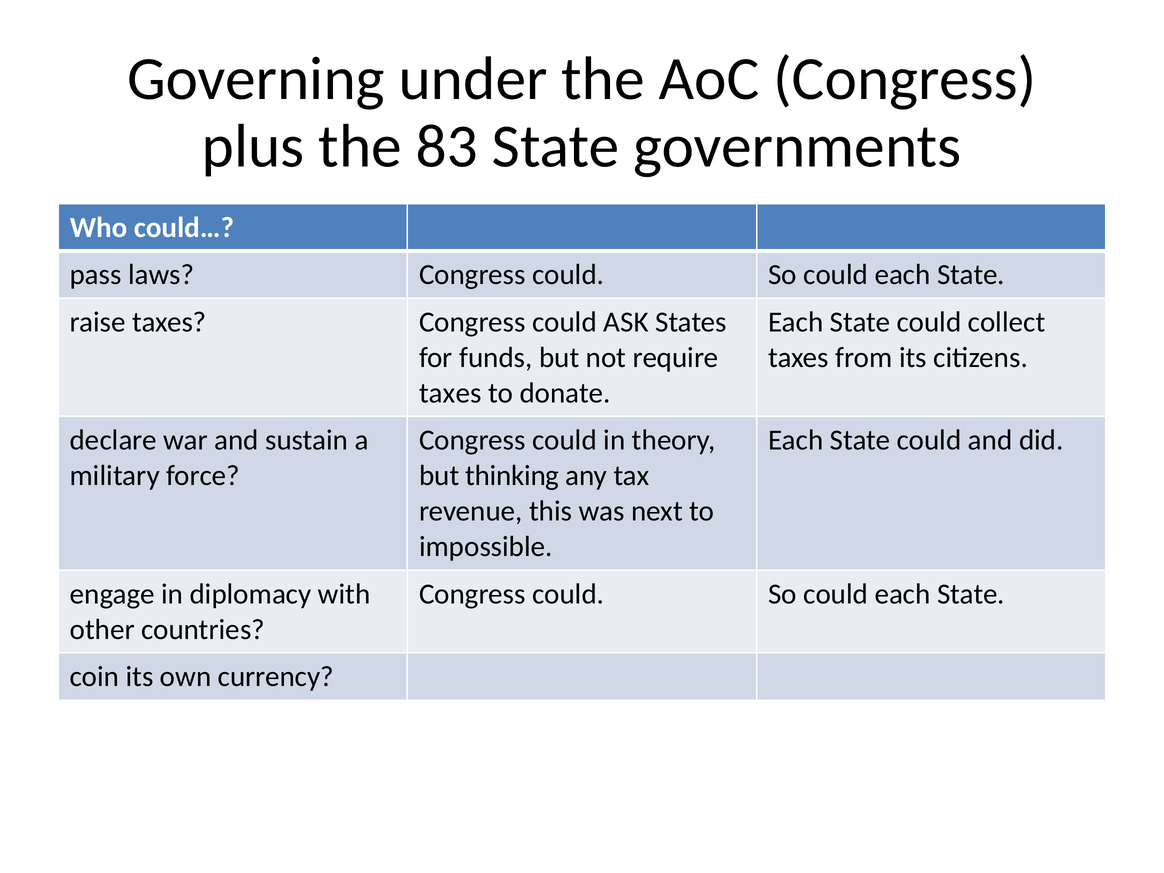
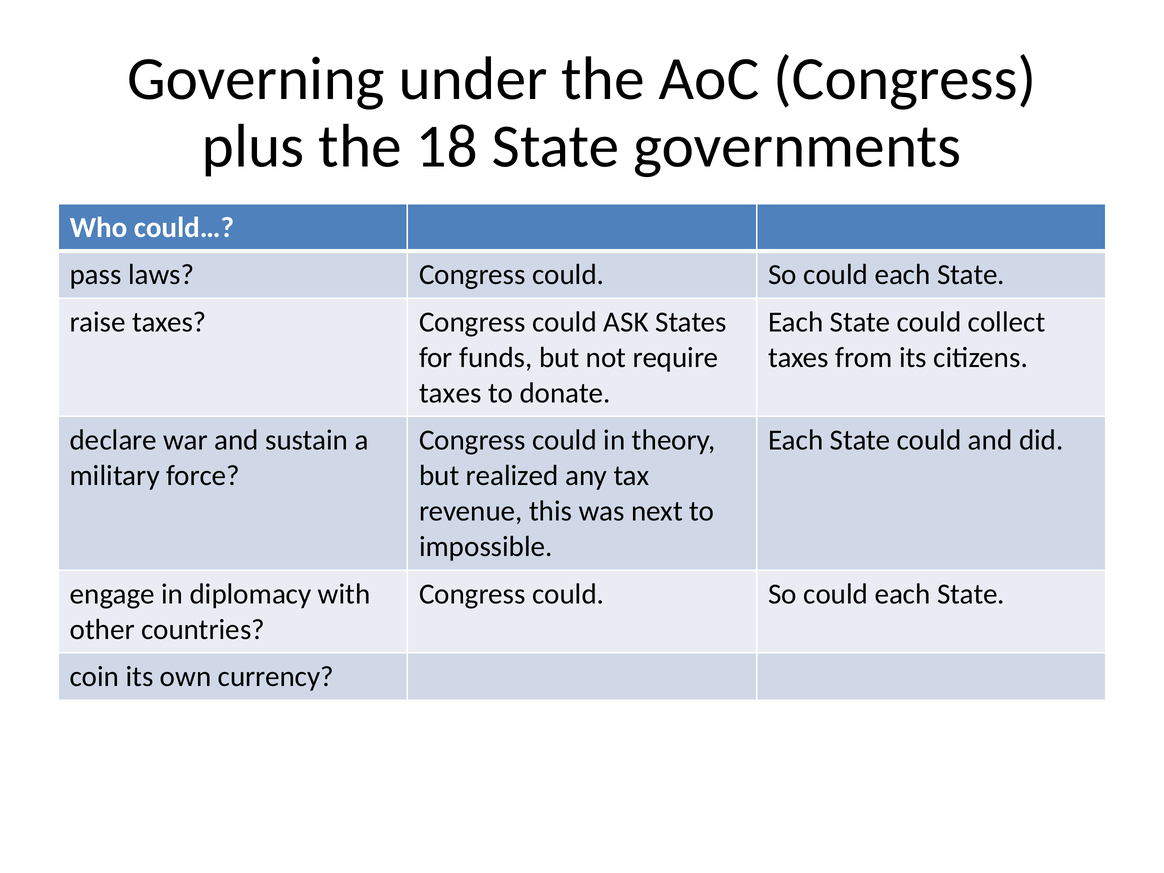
83: 83 -> 18
thinking: thinking -> realized
